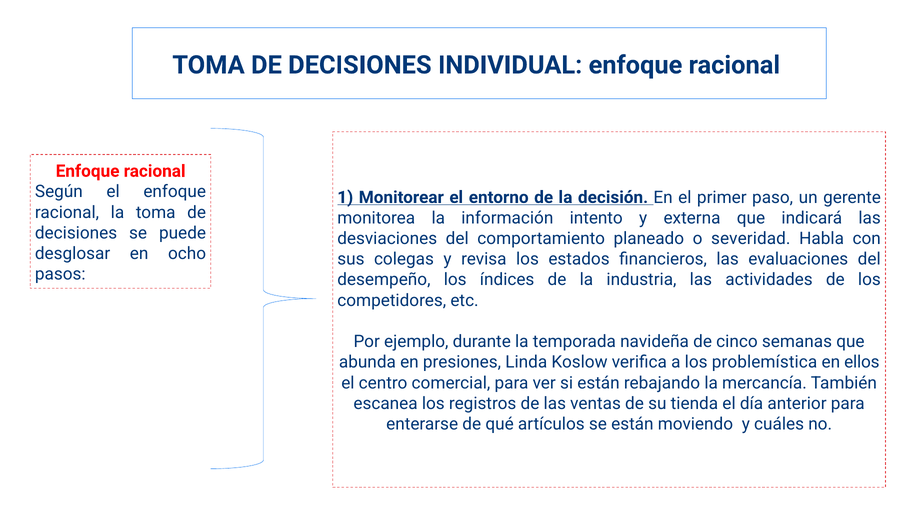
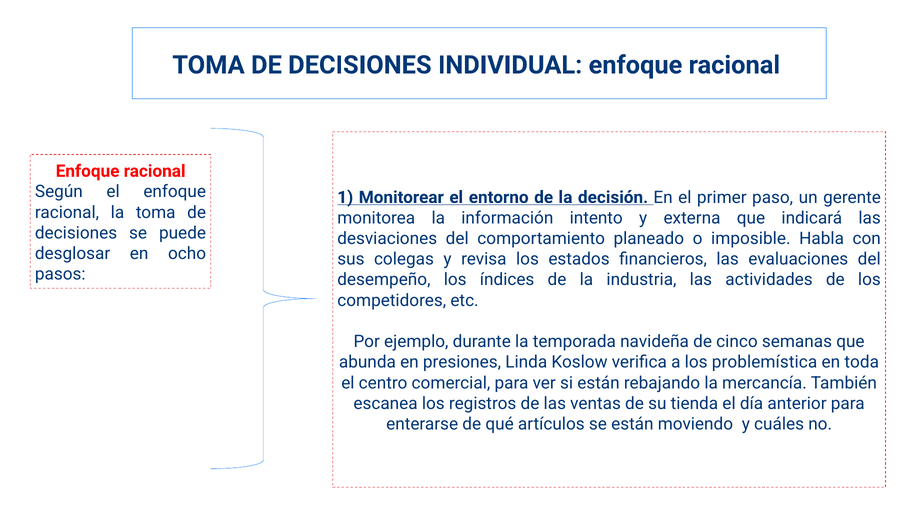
severidad: severidad -> imposible
ellos: ellos -> toda
